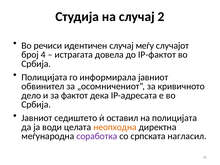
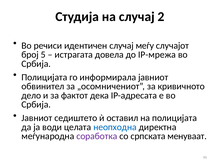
4: 4 -> 5
IP-фактот: IP-фактот -> IP-мрежа
неопходна colour: orange -> blue
нагласил: нагласил -> менуваат
